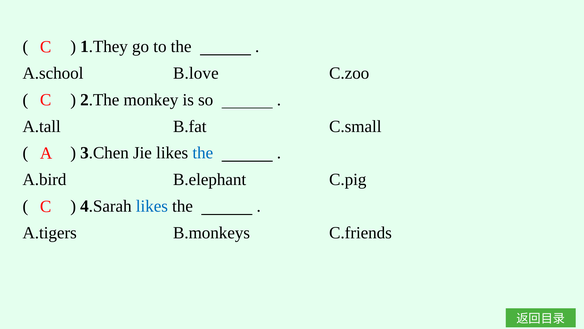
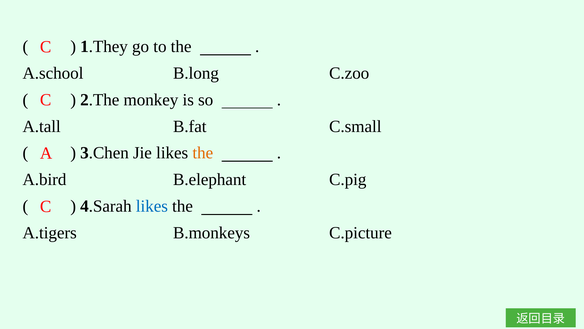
B.love: B.love -> B.long
the at (203, 153) colour: blue -> orange
C.friends: C.friends -> C.picture
